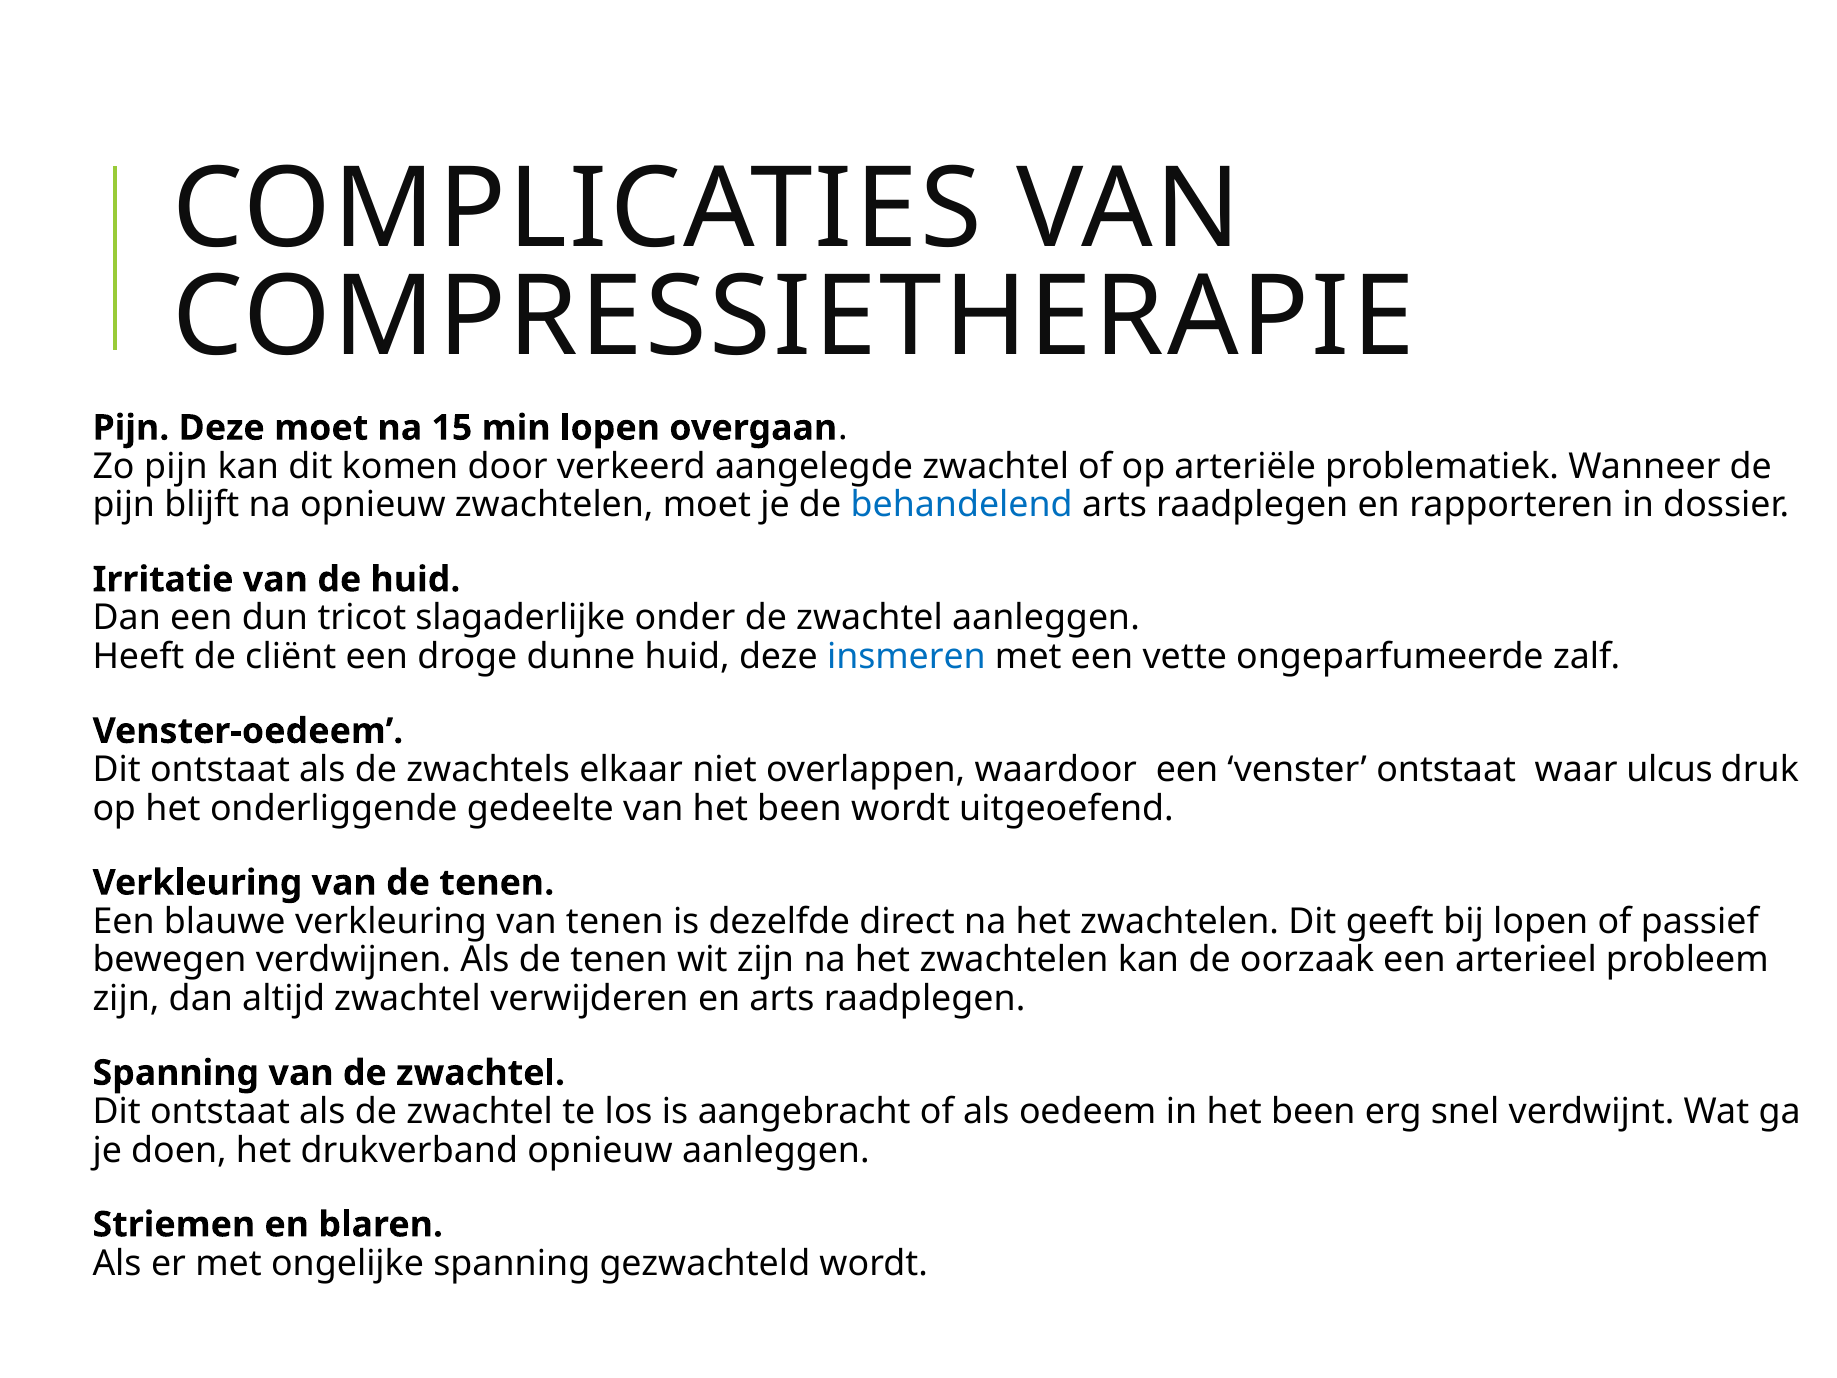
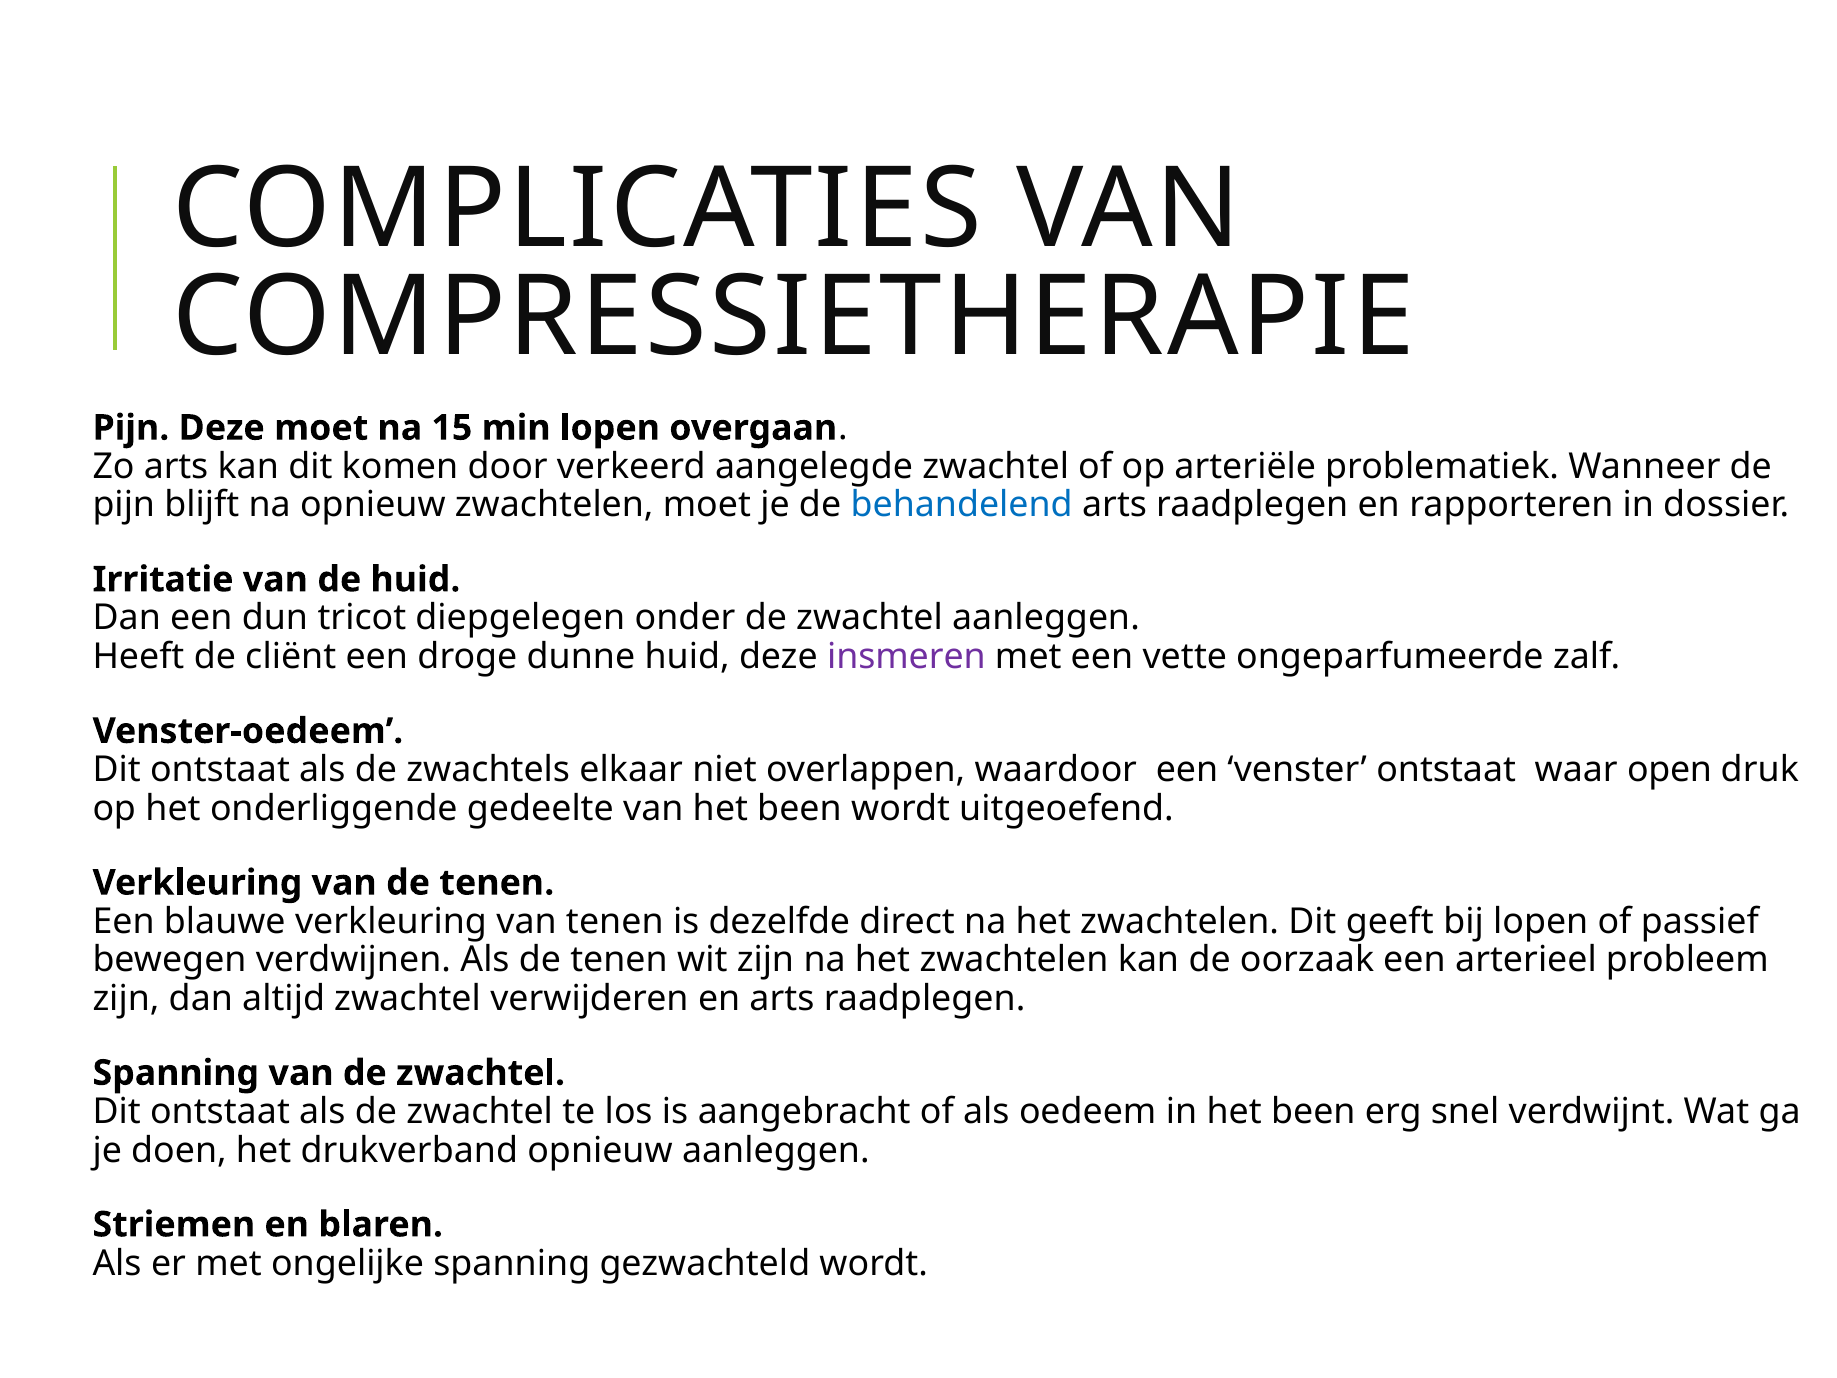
Zo pijn: pijn -> arts
slagaderlijke: slagaderlijke -> diepgelegen
insmeren colour: blue -> purple
ulcus: ulcus -> open
